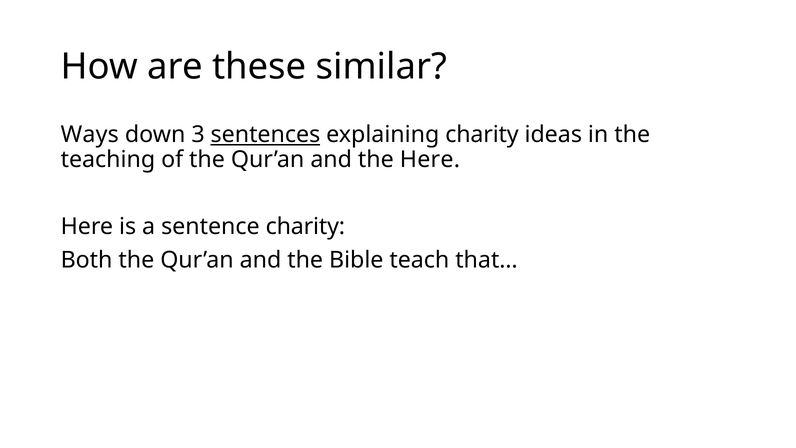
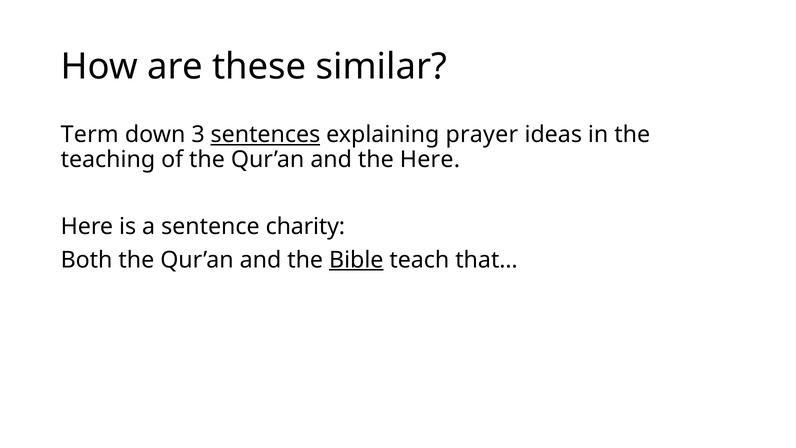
Ways: Ways -> Term
explaining charity: charity -> prayer
Bible underline: none -> present
